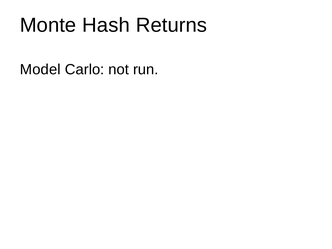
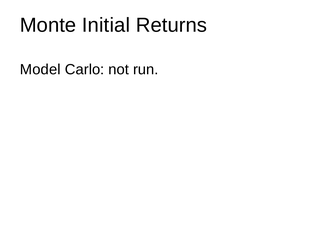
Hash: Hash -> Initial
